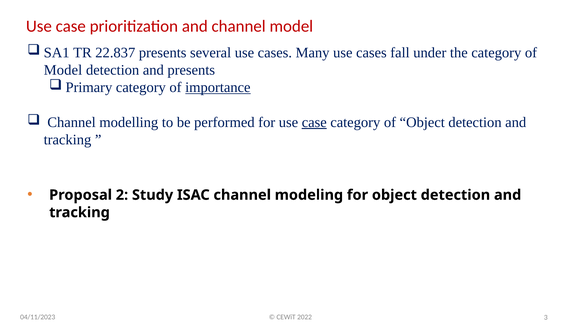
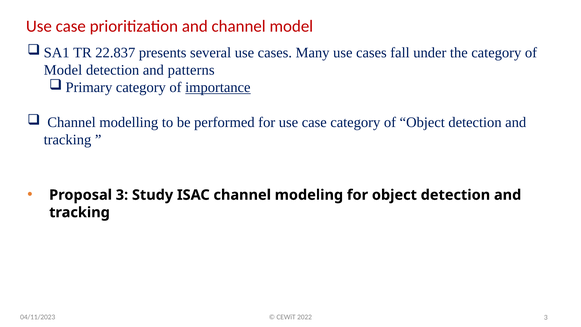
and presents: presents -> patterns
case at (314, 122) underline: present -> none
Proposal 2: 2 -> 3
